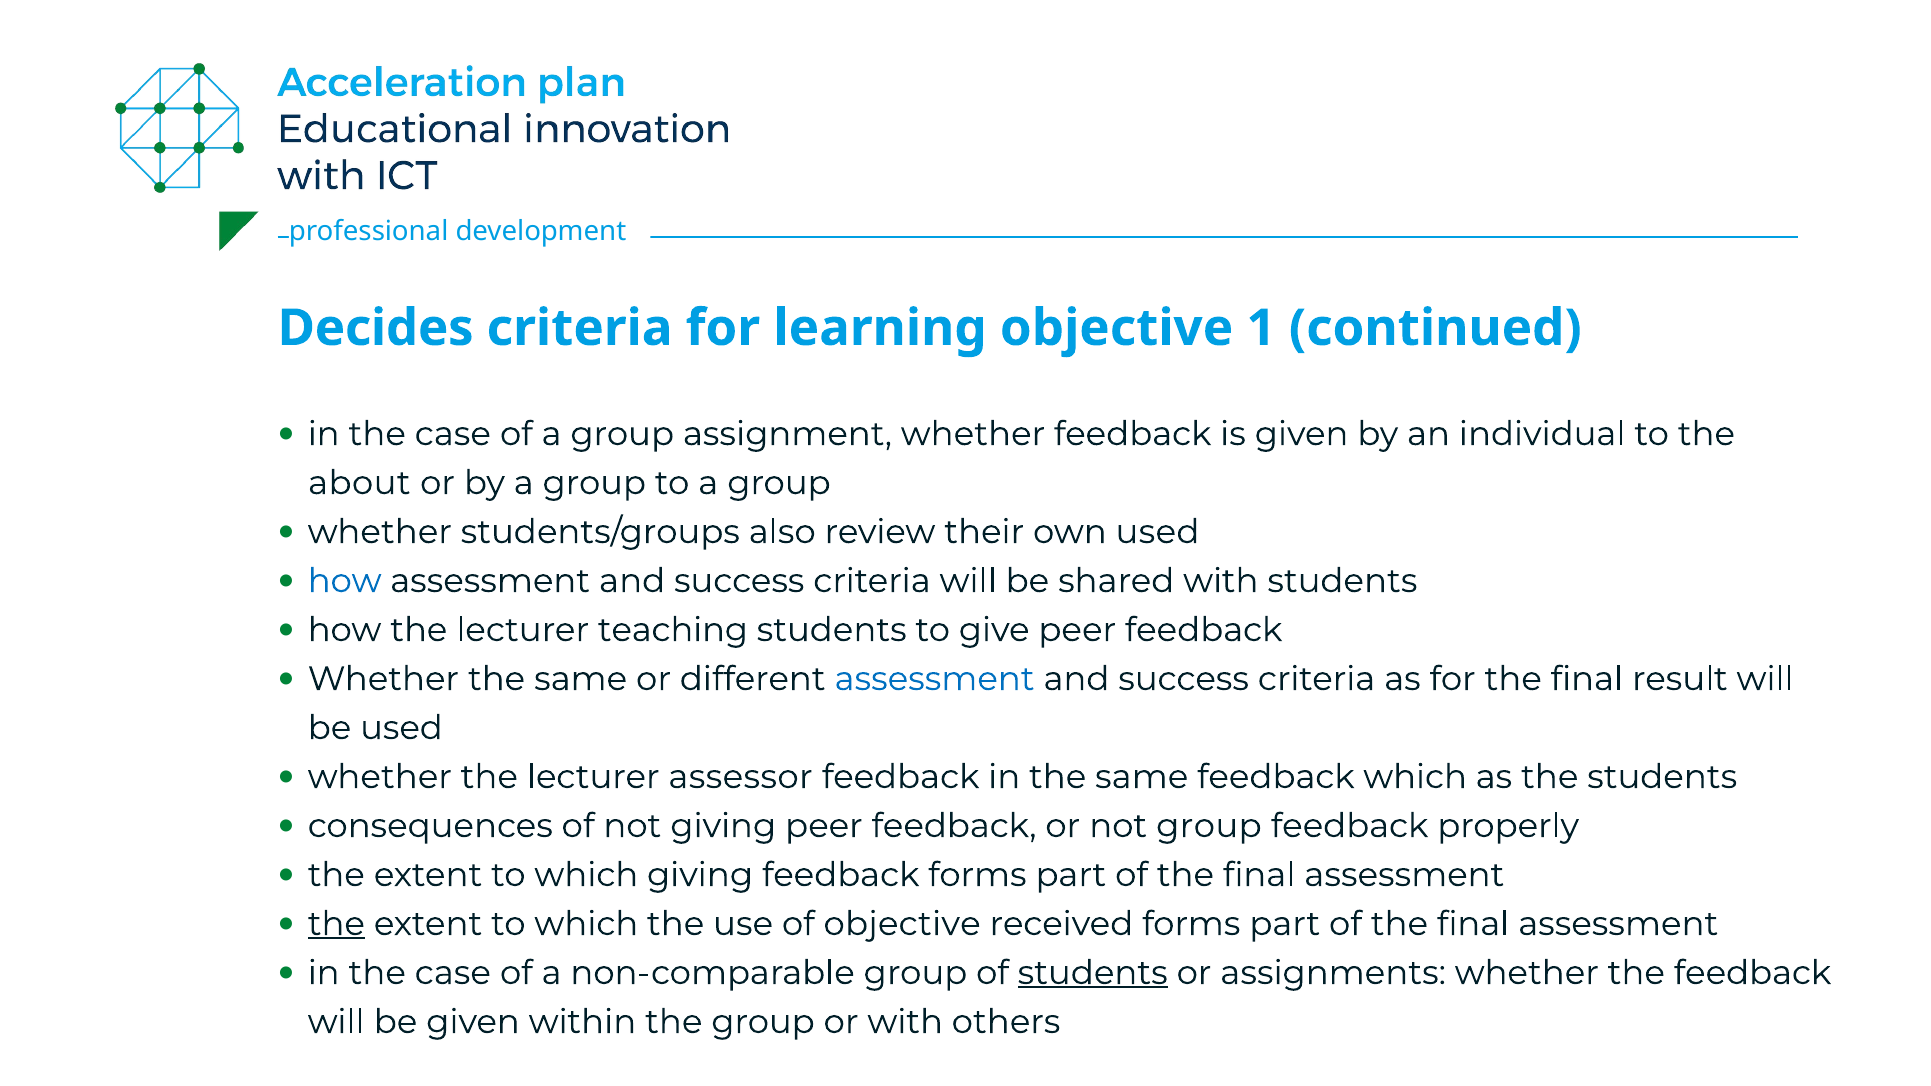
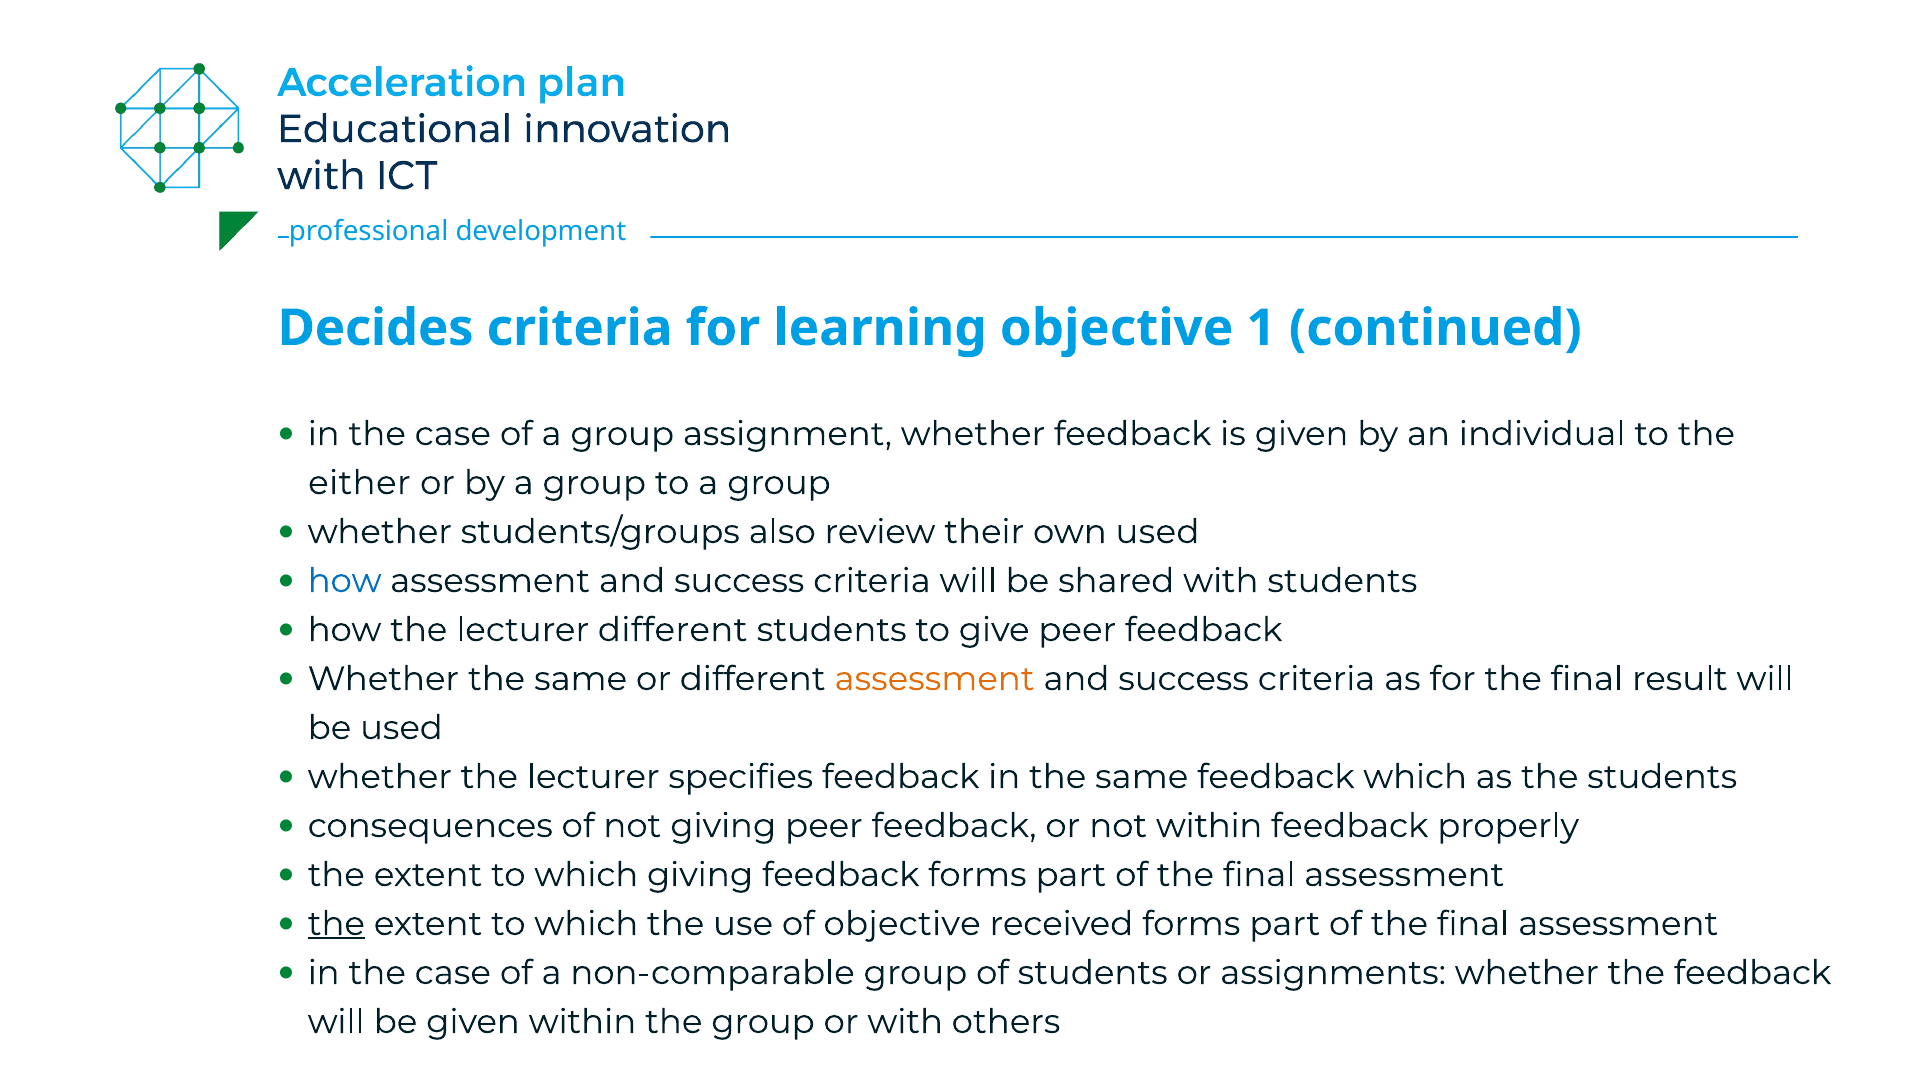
about: about -> either
lecturer teaching: teaching -> different
assessment at (935, 679) colour: blue -> orange
assessor: assessor -> specifies
not group: group -> within
students at (1093, 973) underline: present -> none
